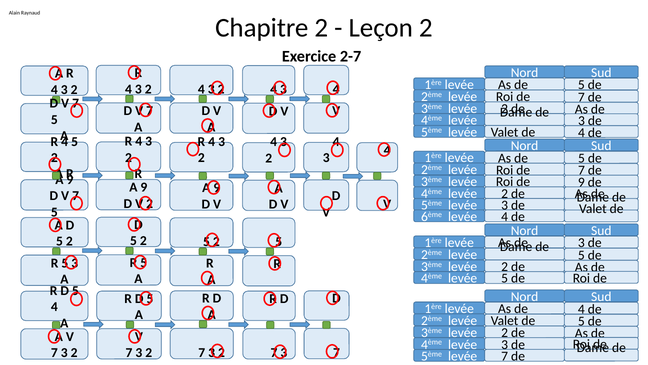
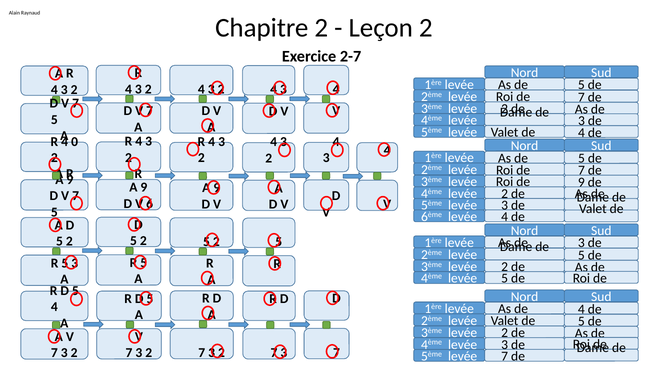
5 at (75, 141): 5 -> 0
V 2: 2 -> 6
